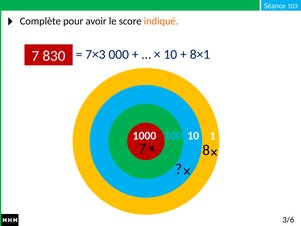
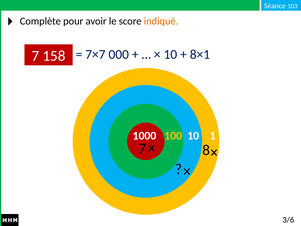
7×3: 7×3 -> 7×7
830: 830 -> 158
100 colour: light blue -> yellow
